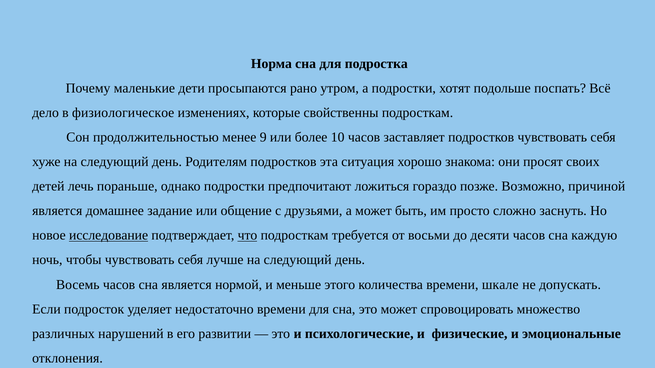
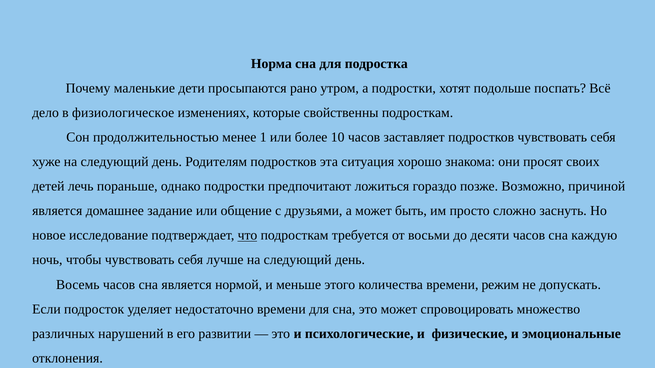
9: 9 -> 1
исследование underline: present -> none
шкале: шкале -> режим
